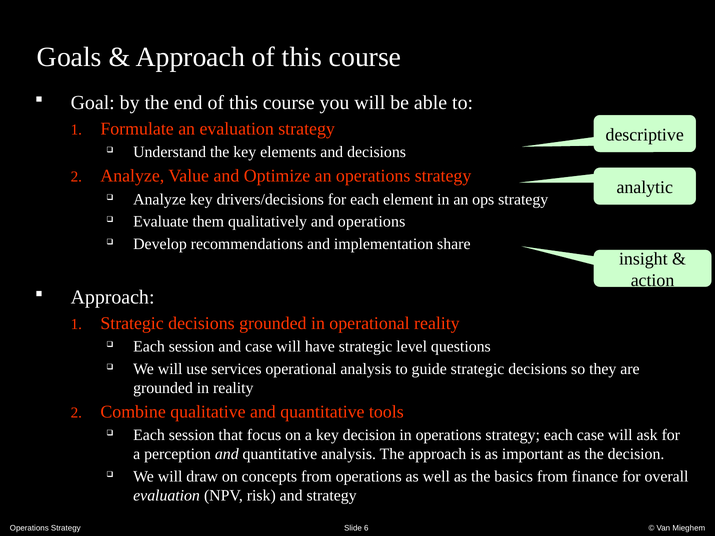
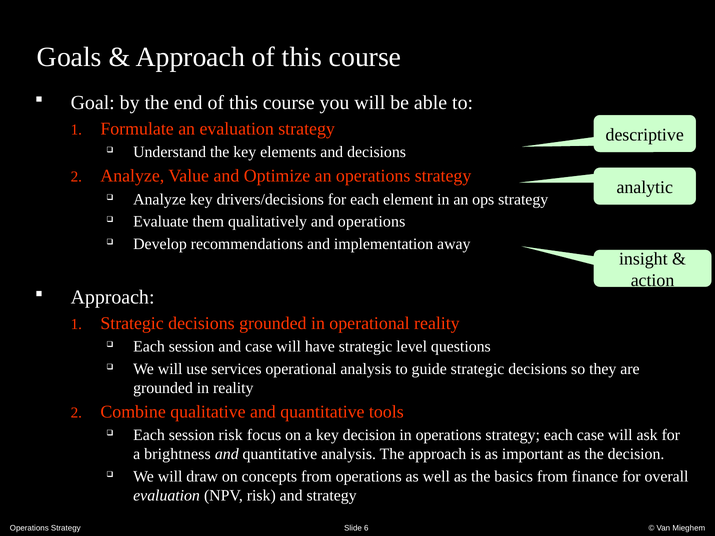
share: share -> away
session that: that -> risk
perception: perception -> brightness
